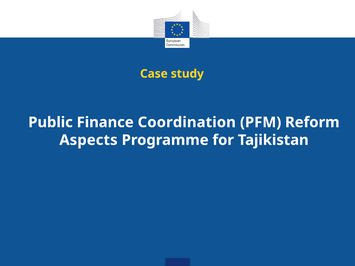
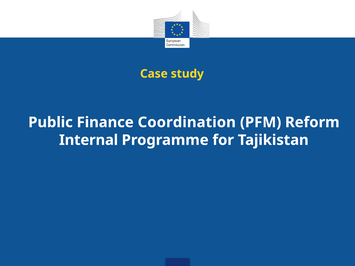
Aspects: Aspects -> Internal
